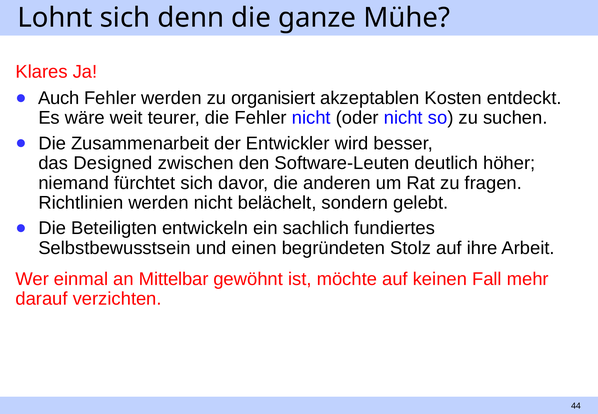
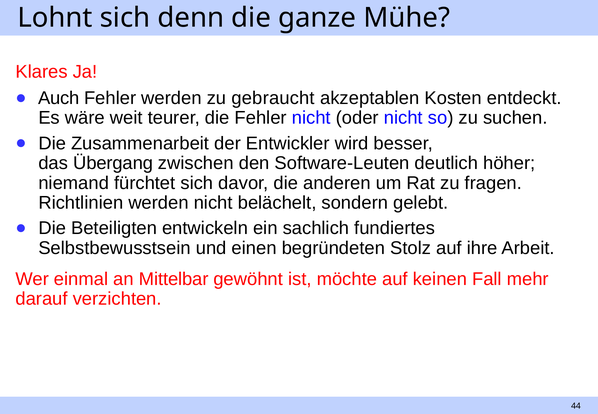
organisiert: organisiert -> gebraucht
Designed: Designed -> Übergang
